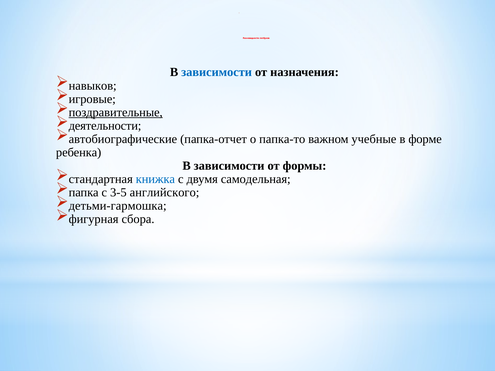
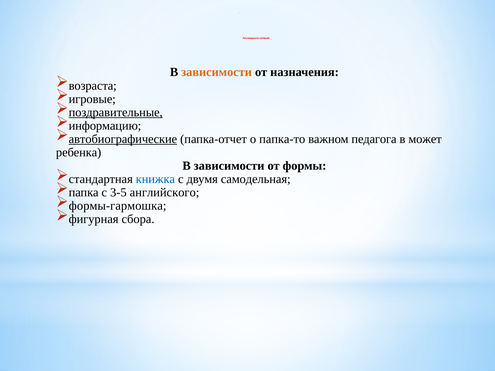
зависимости at (217, 72) colour: blue -> orange
навыков: навыков -> возраста
деятельности: деятельности -> информацию
автобиографические underline: none -> present
учебные: учебные -> педагога
форме: форме -> может
детьми-гармошка: детьми-гармошка -> формы-гармошка
